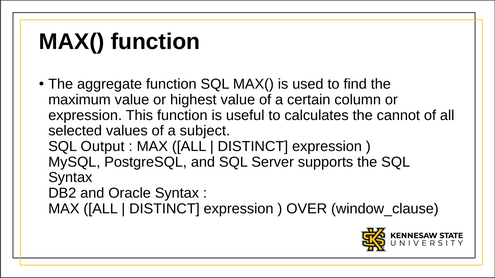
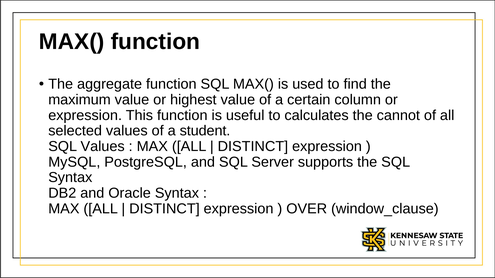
subject: subject -> student
SQL Output: Output -> Values
